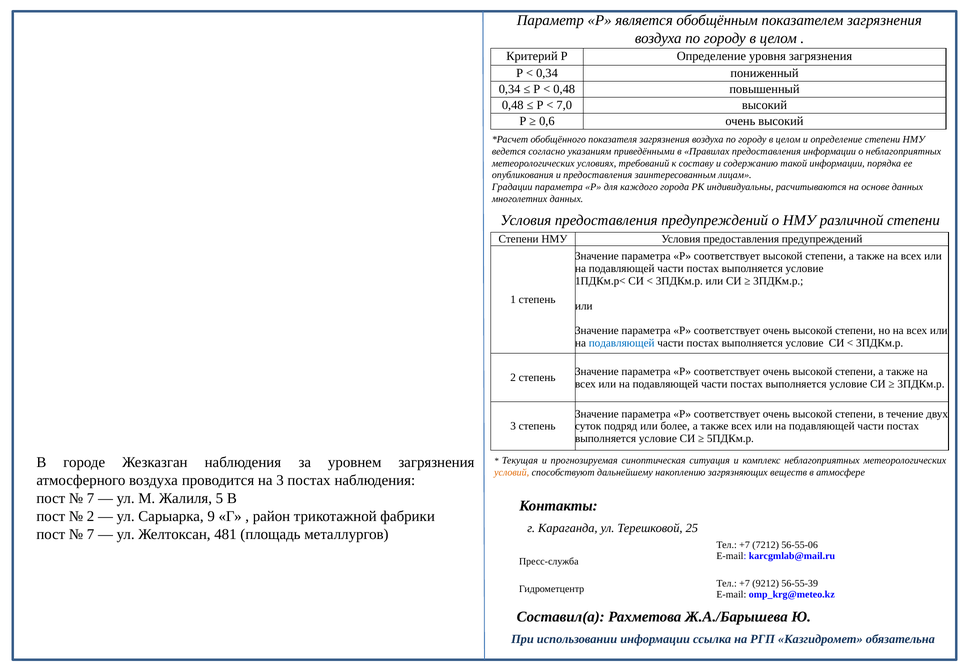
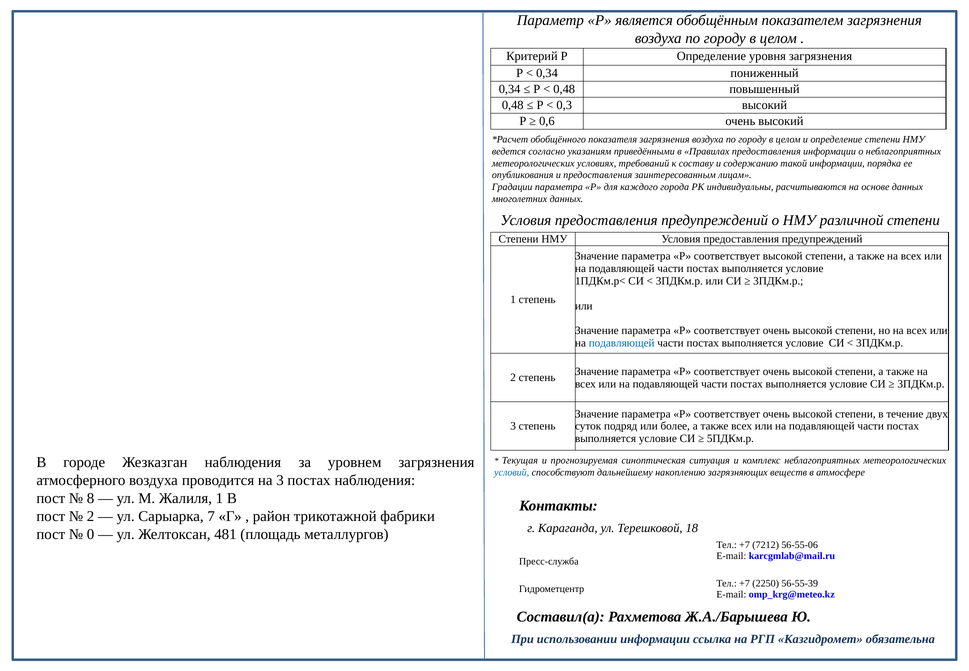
7,0: 7,0 -> 0,3
условий colour: orange -> blue
7 at (91, 498): 7 -> 8
Жалиля 5: 5 -> 1
9: 9 -> 7
25: 25 -> 18
7 at (91, 534): 7 -> 0
9212: 9212 -> 2250
